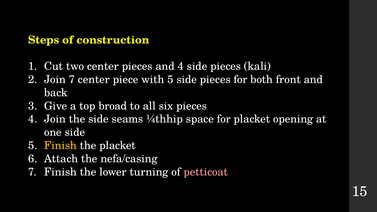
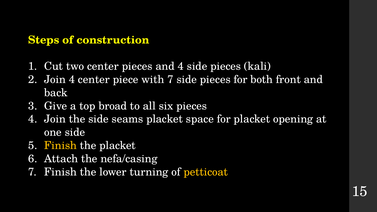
Join 7: 7 -> 4
with 5: 5 -> 7
seams ¼thhip: ¼thhip -> placket
petticoat colour: pink -> yellow
